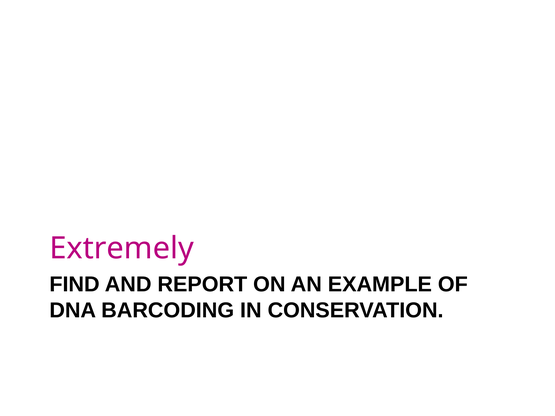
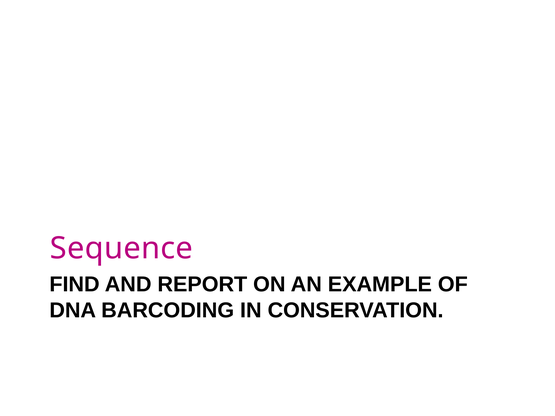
Extremely: Extremely -> Sequence
